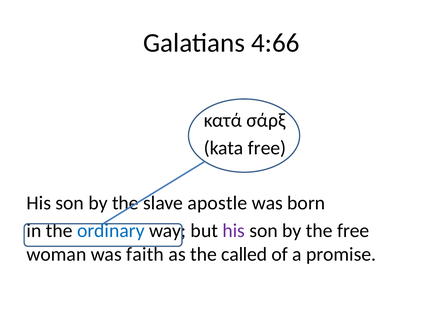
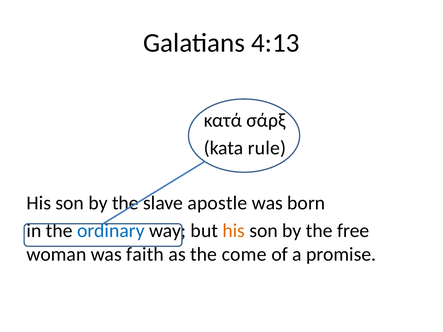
4:66: 4:66 -> 4:13
kata free: free -> rule
his at (234, 231) colour: purple -> orange
called: called -> come
